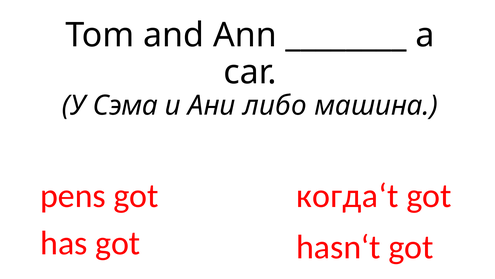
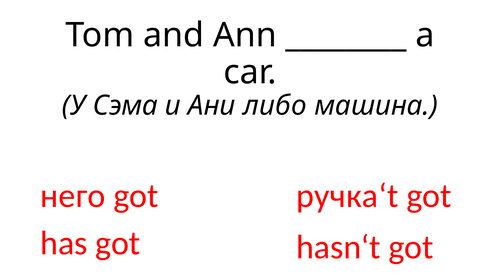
pens: pens -> него
когда‘t: когда‘t -> ручка‘t
